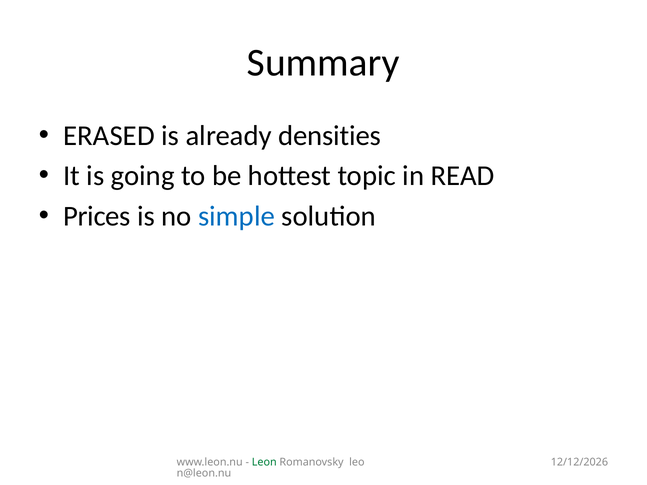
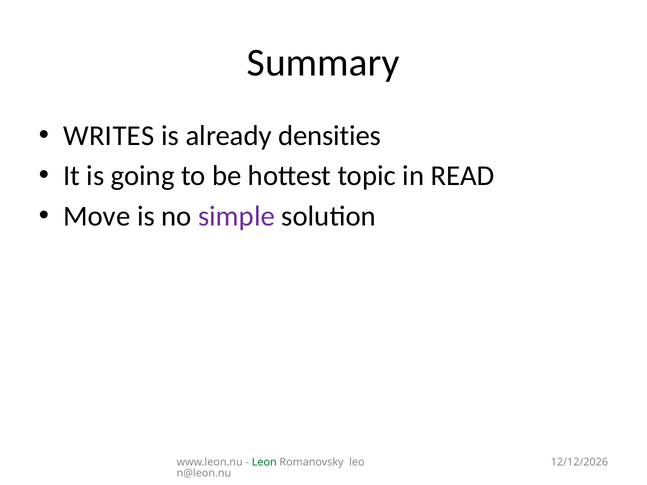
ERASED: ERASED -> WRITES
Prices: Prices -> Move
simple colour: blue -> purple
